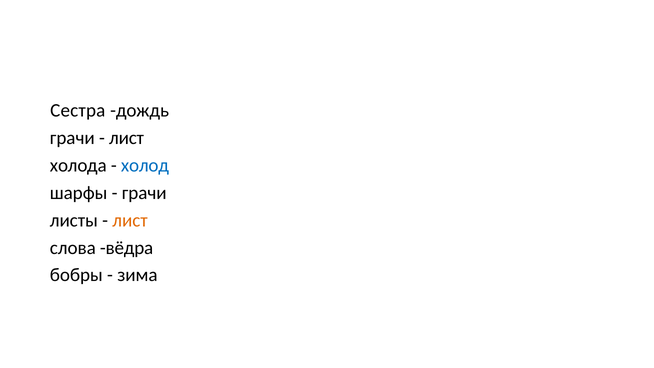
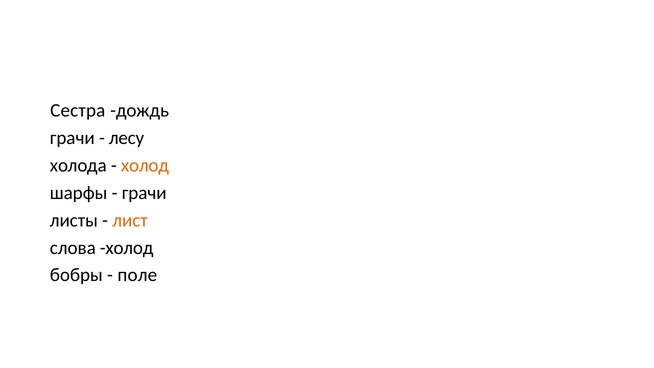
лист at (127, 138): лист -> лесу
холод at (145, 165) colour: blue -> orange
слова вёдра: вёдра -> холод
зима: зима -> поле
